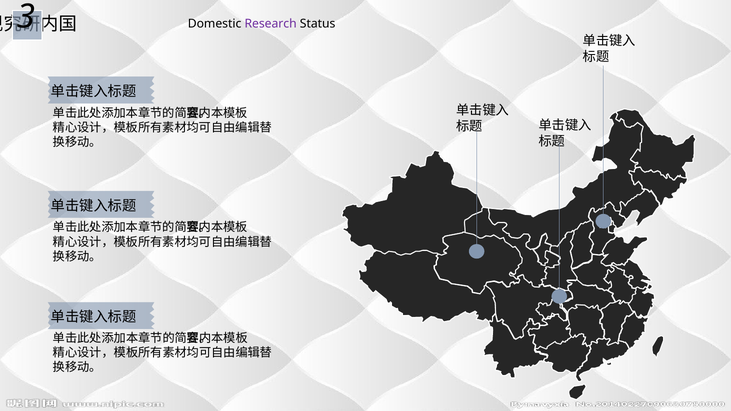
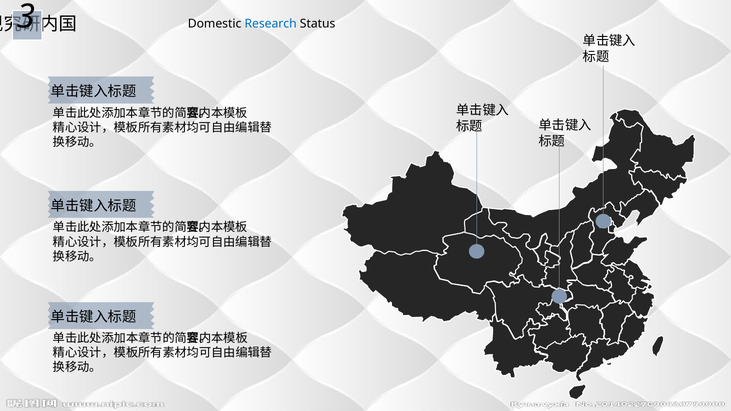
Research colour: purple -> blue
